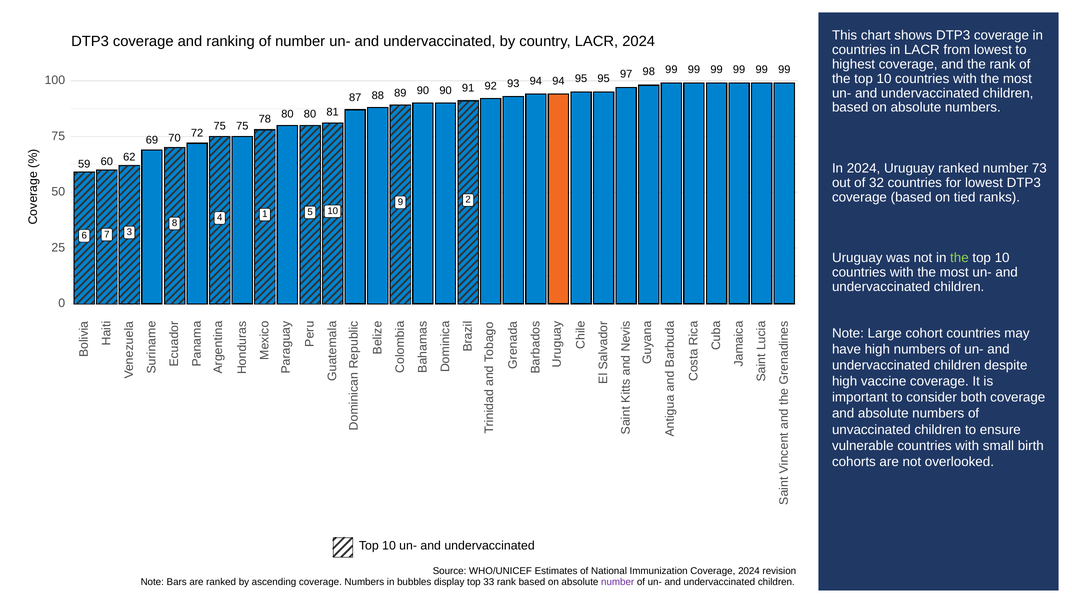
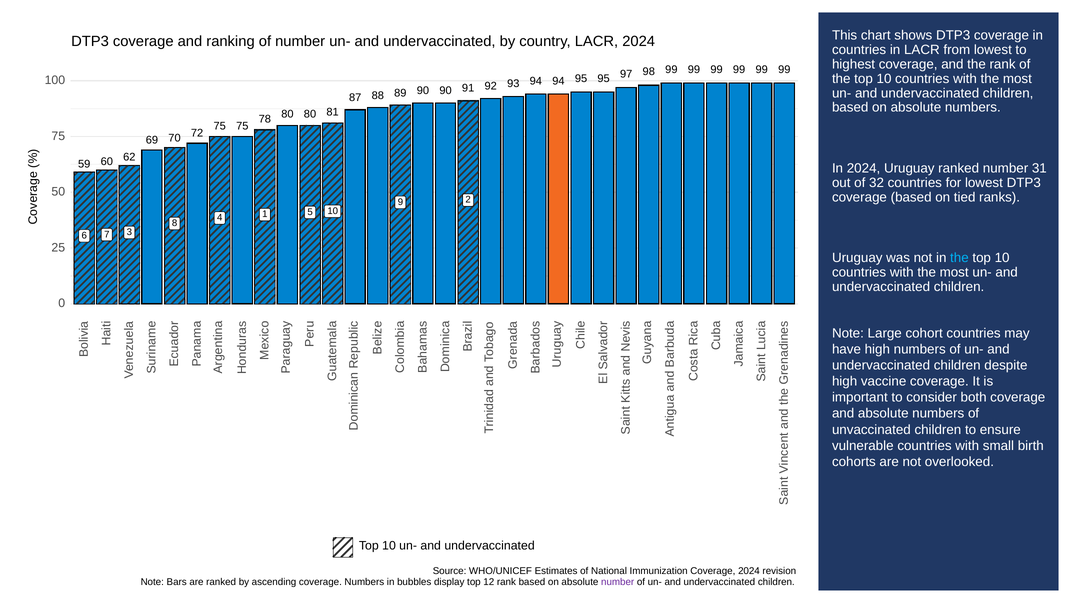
73: 73 -> 31
the at (959, 258) colour: light green -> light blue
33: 33 -> 12
